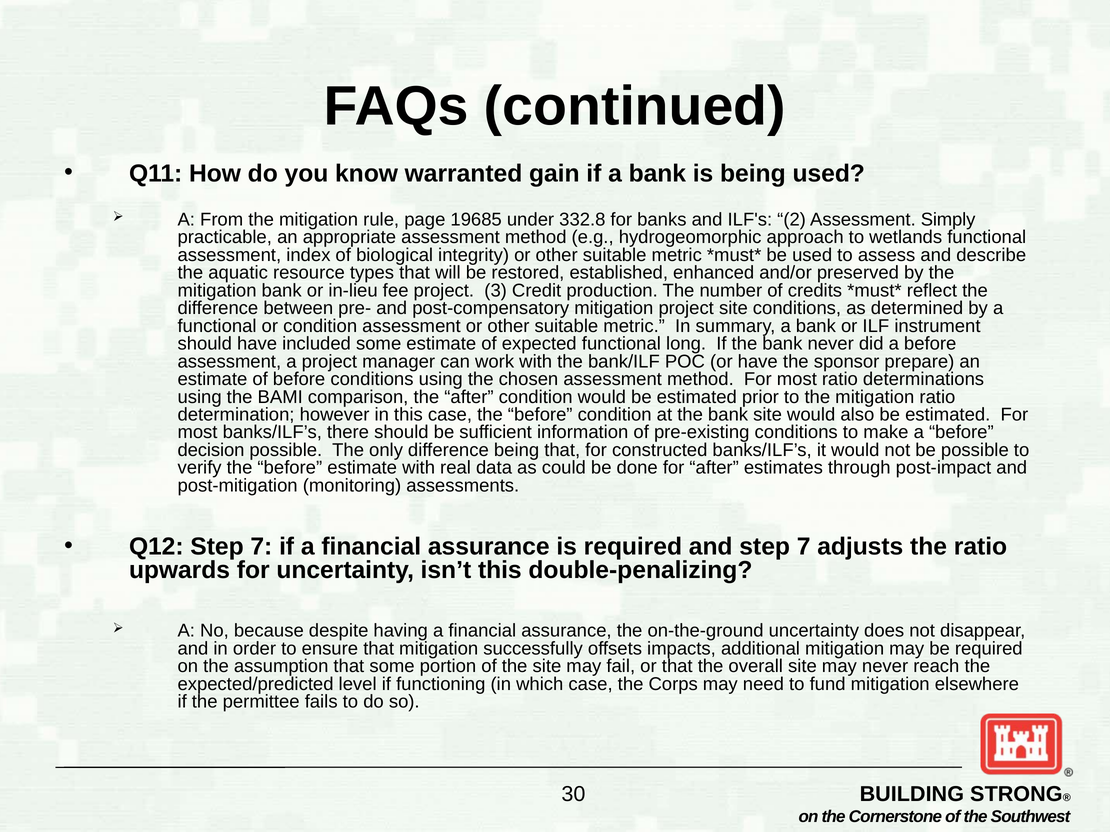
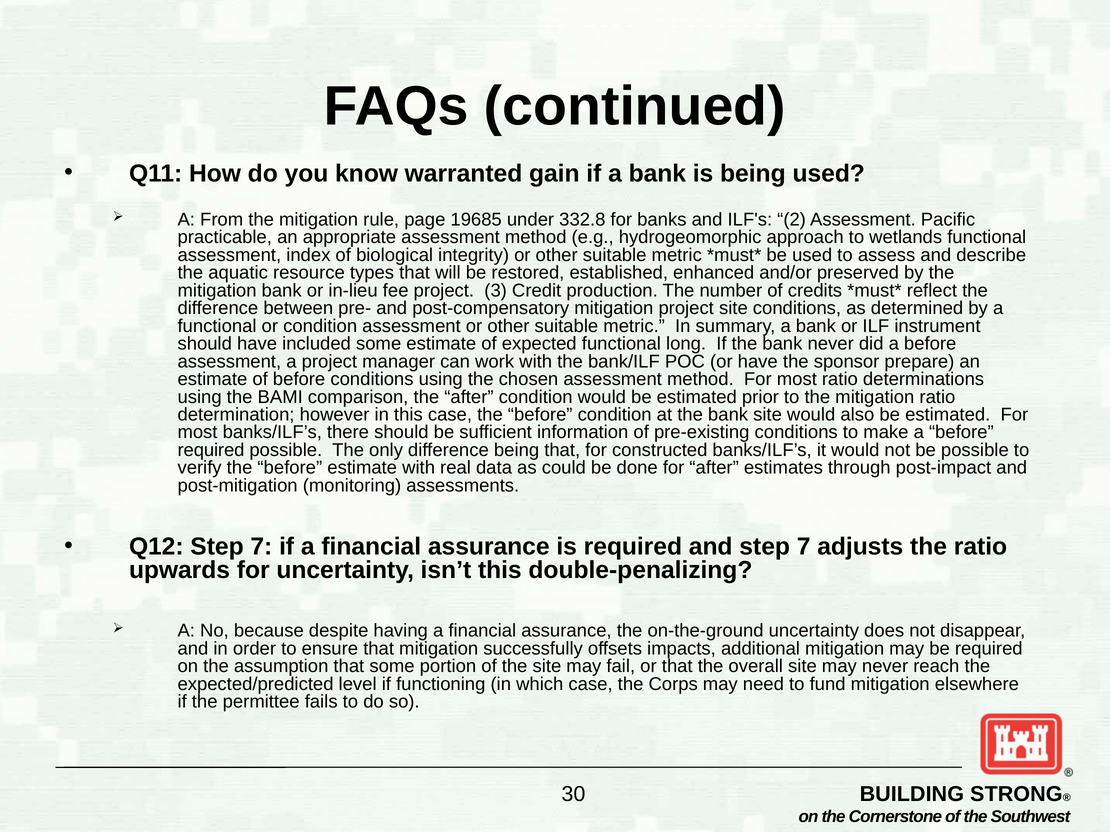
Simply: Simply -> Pacific
decision at (211, 450): decision -> required
